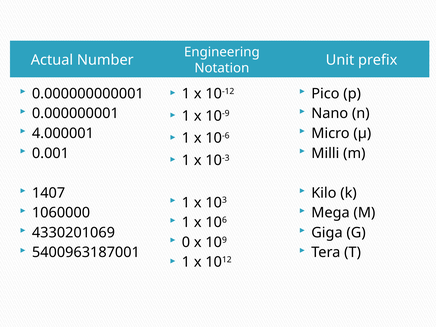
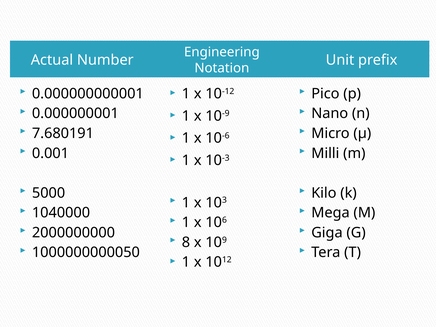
4.000001: 4.000001 -> 7.680191
1407: 1407 -> 5000
1060000: 1060000 -> 1040000
4330201069: 4330201069 -> 2000000000
0: 0 -> 8
5400963187001: 5400963187001 -> 1000000000050
